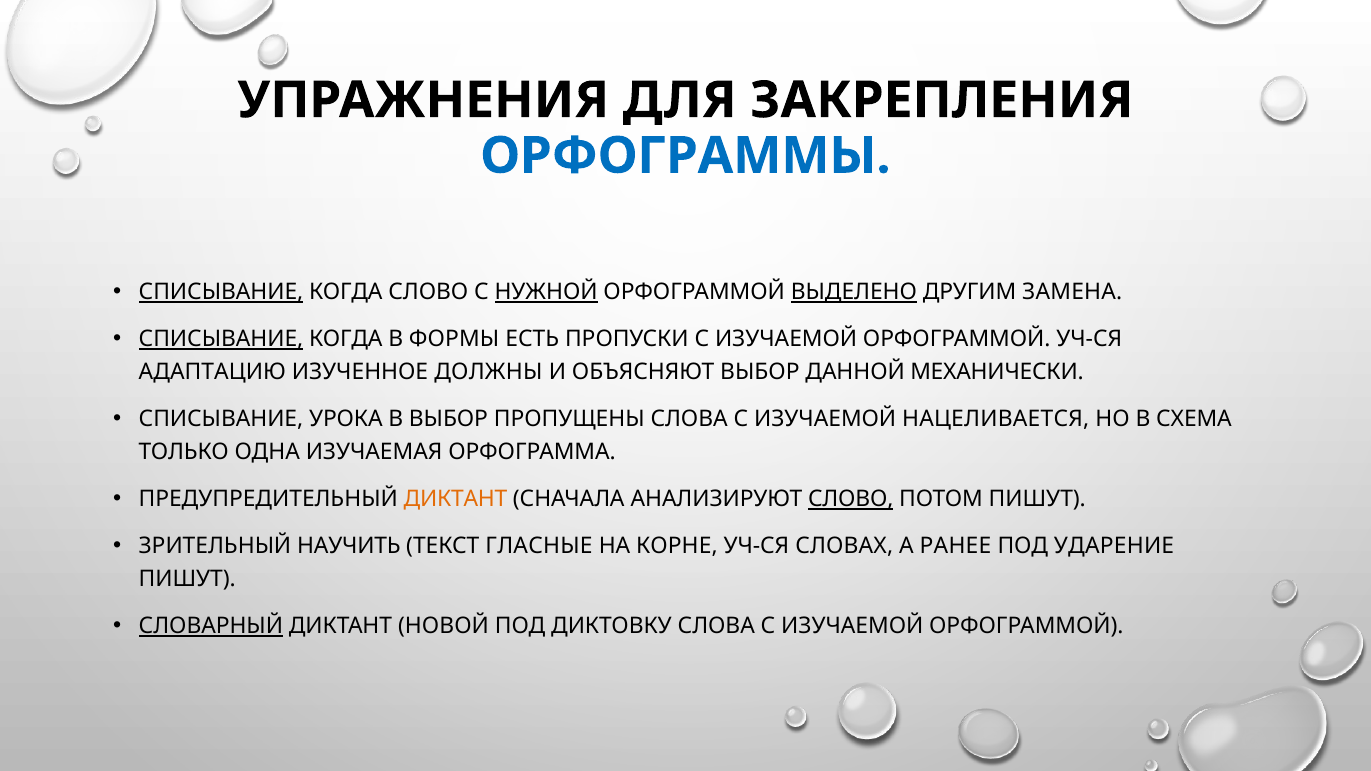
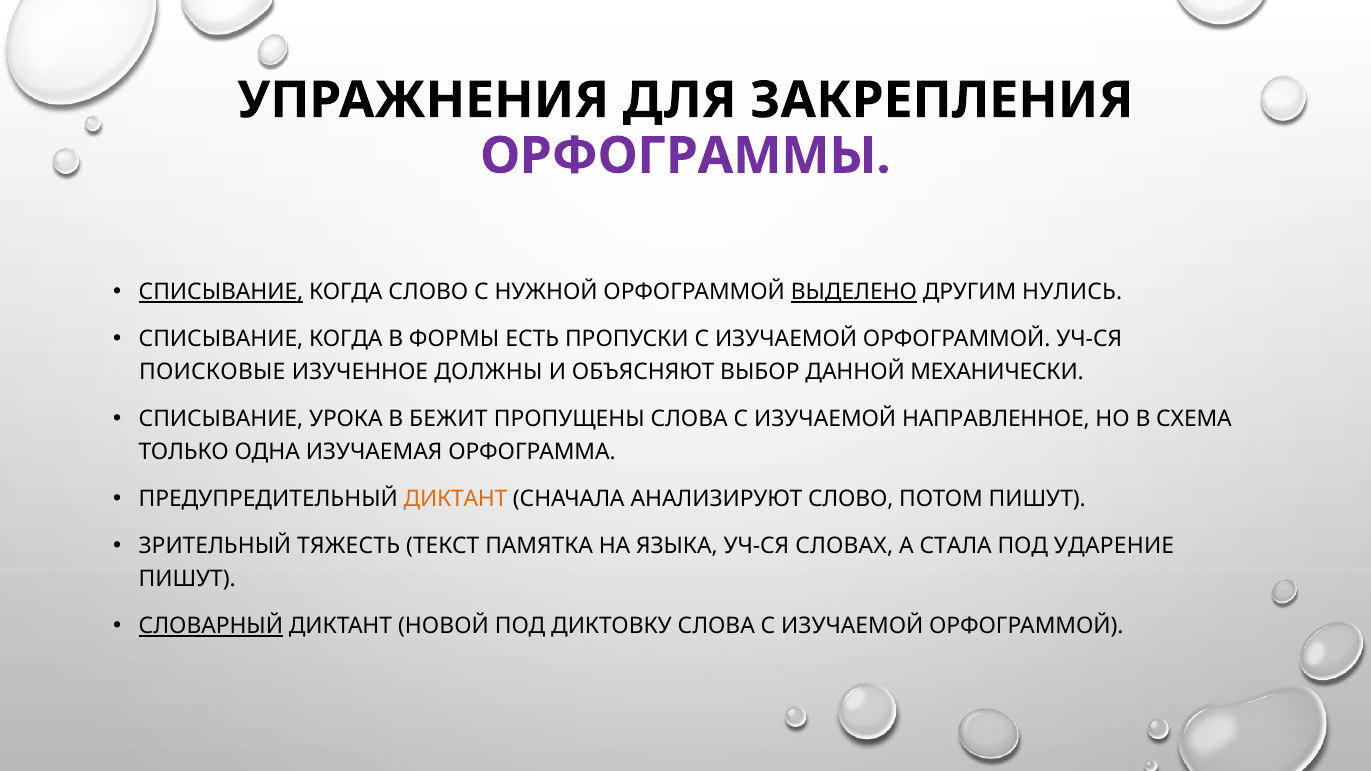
ОРФОГРАММЫ colour: blue -> purple
НУЖНОЙ underline: present -> none
ЗАМЕНА: ЗАМЕНА -> НУЛИСЬ
СПИСЫВАНИЕ at (221, 339) underline: present -> none
АДАПТАЦИЮ: АДАПТАЦИЮ -> ПОИСКОВЫЕ
В ВЫБОР: ВЫБОР -> БЕЖИТ
НАЦЕЛИВАЕТСЯ: НАЦЕЛИВАЕТСЯ -> НАПРАВЛЕННОЕ
СЛОВО at (851, 499) underline: present -> none
НАУЧИТЬ: НАУЧИТЬ -> ТЯЖЕСТЬ
ГЛАСНЫЕ: ГЛАСНЫЕ -> ПАМЯТКА
КОРНЕ: КОРНЕ -> ЯЗЫКА
РАНЕЕ: РАНЕЕ -> СТАЛА
